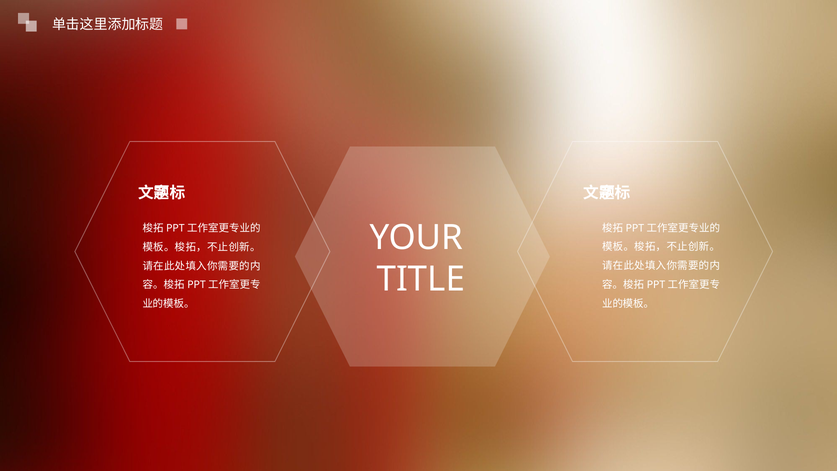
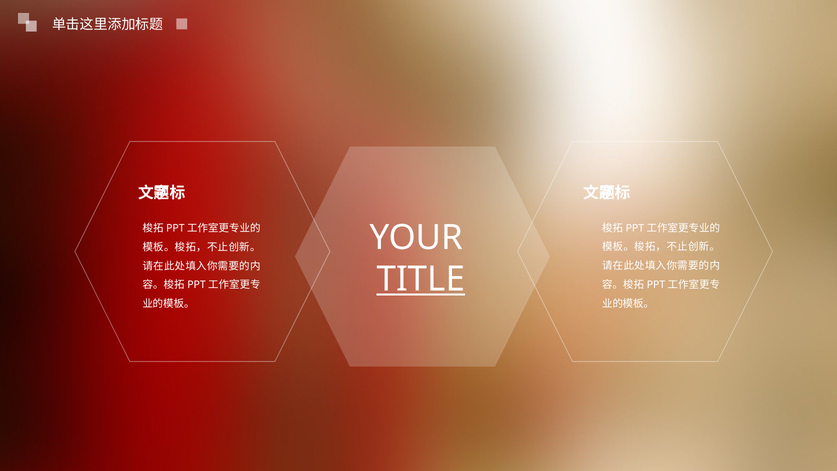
TITLE underline: none -> present
